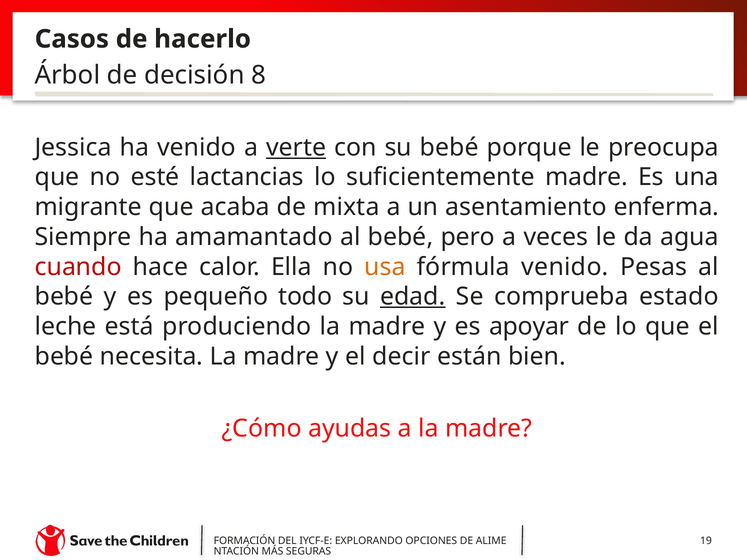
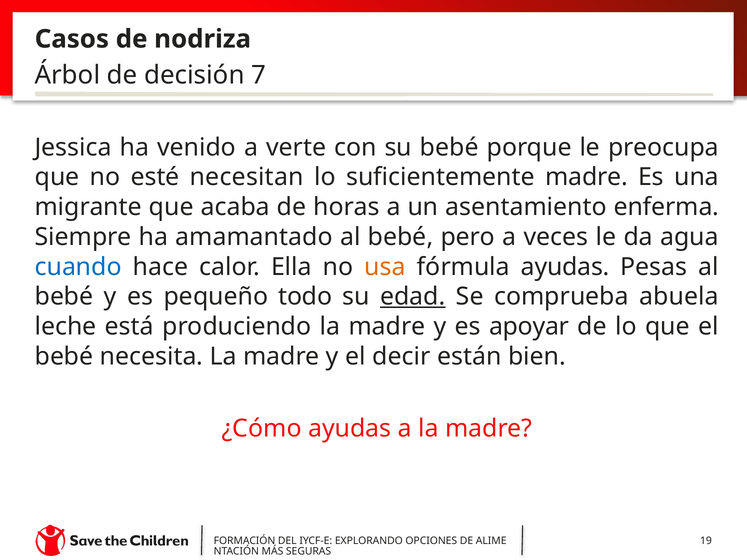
hacerlo: hacerlo -> nodriza
8: 8 -> 7
verte underline: present -> none
lactancias: lactancias -> necesitan
mixta: mixta -> horas
cuando colour: red -> blue
fórmula venido: venido -> ayudas
estado: estado -> abuela
